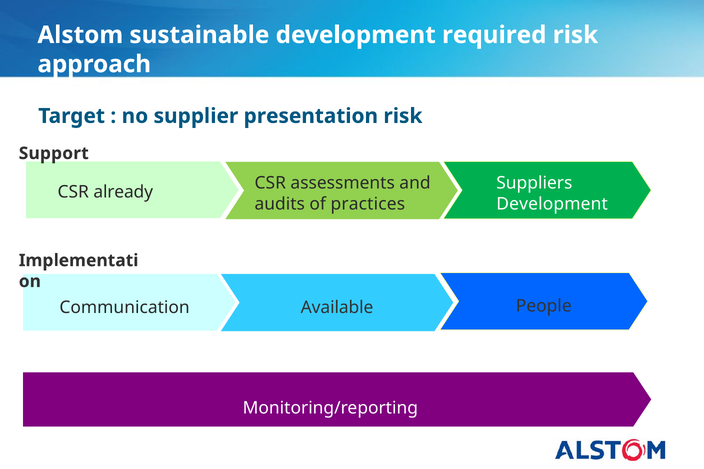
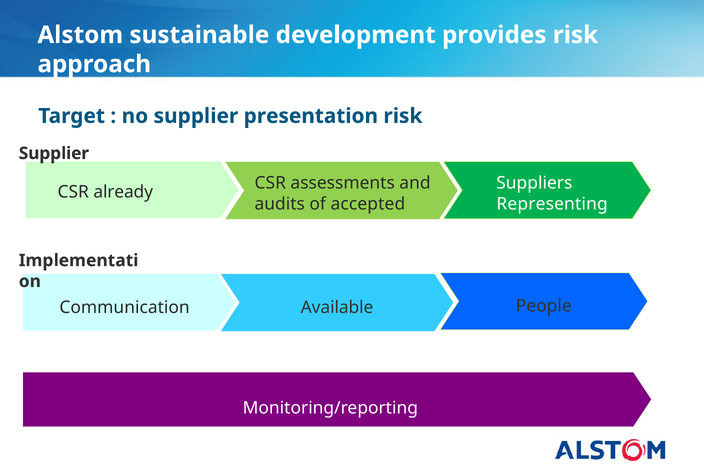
required: required -> provides
Support at (54, 153): Support -> Supplier
practices: practices -> accepted
Development at (552, 204): Development -> Representing
